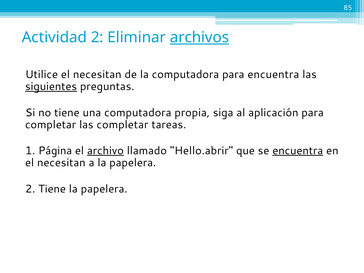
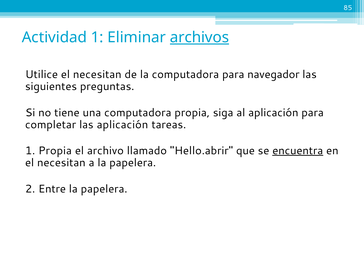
Actividad 2: 2 -> 1
para encuentra: encuentra -> navegador
siguientes underline: present -> none
las completar: completar -> aplicación
1 Página: Página -> Propia
archivo underline: present -> none
2 Tiene: Tiene -> Entre
